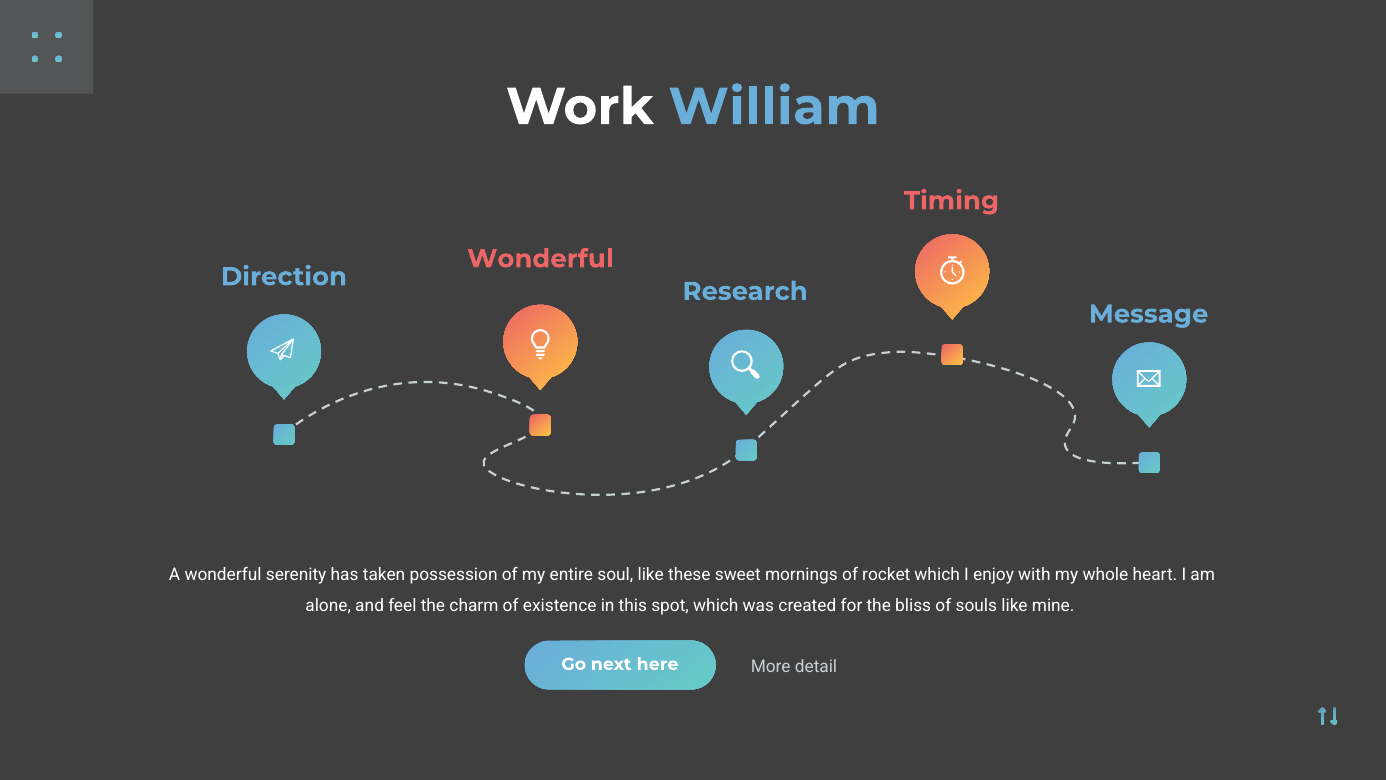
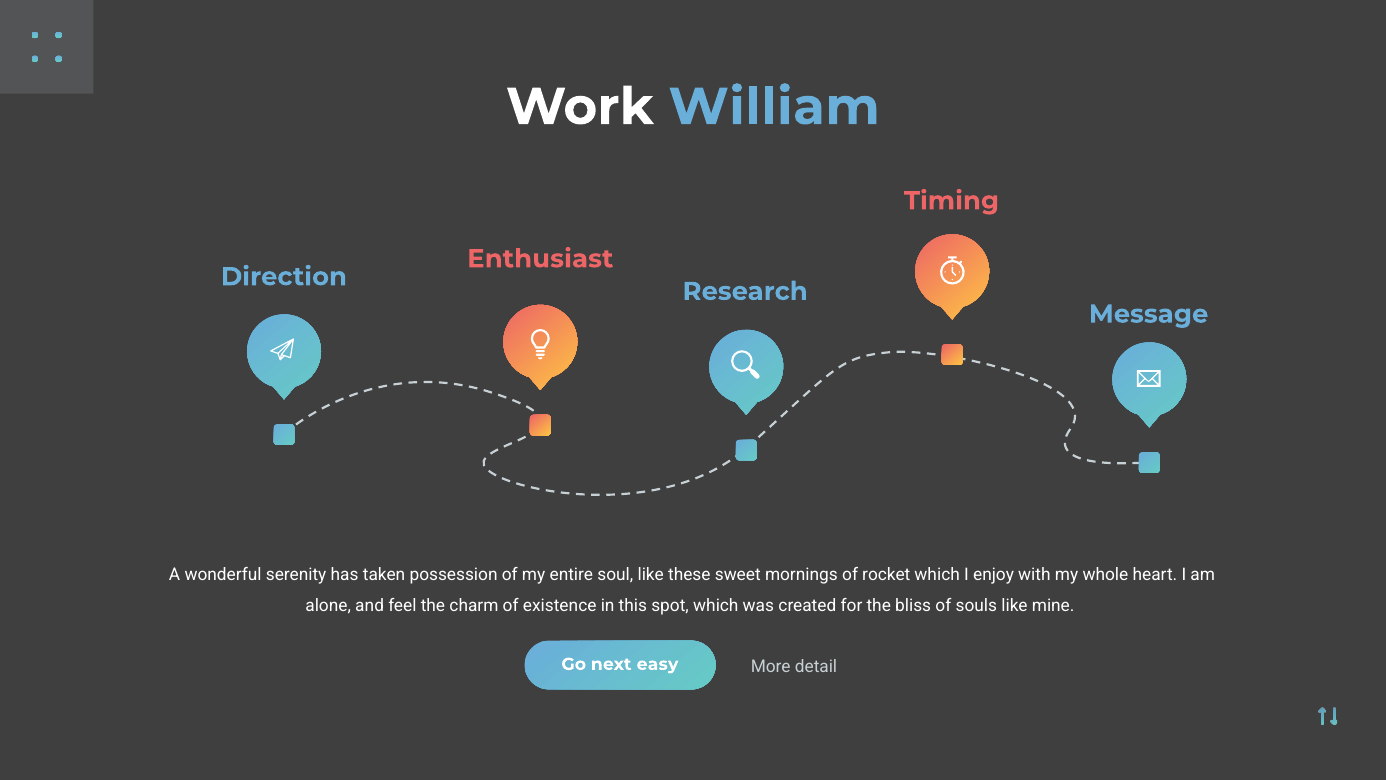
Wonderful at (540, 259): Wonderful -> Enthusiast
here: here -> easy
